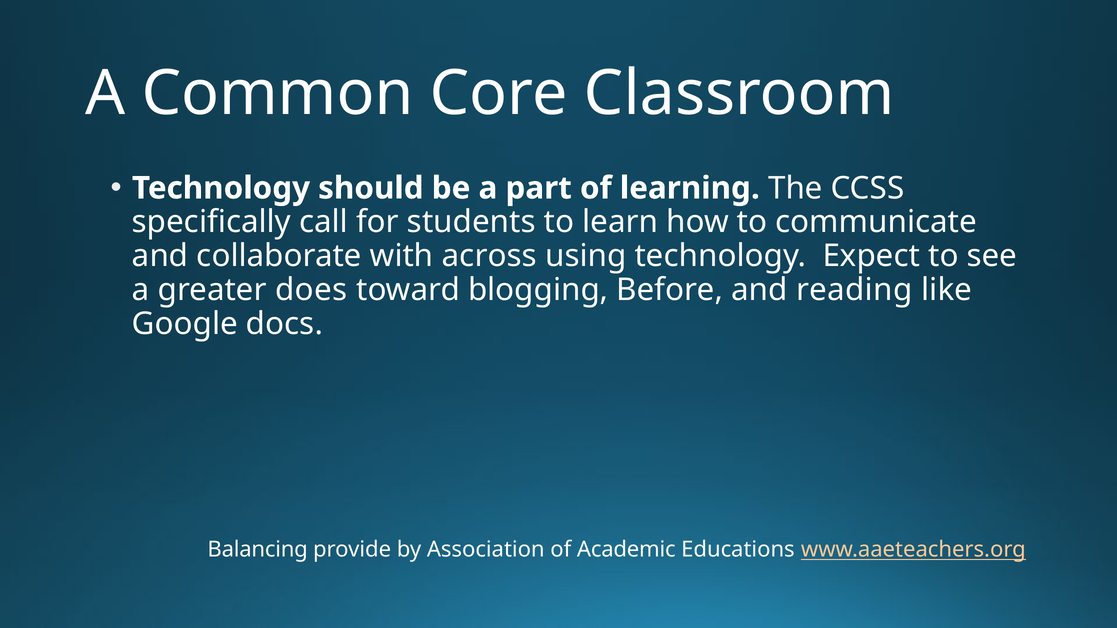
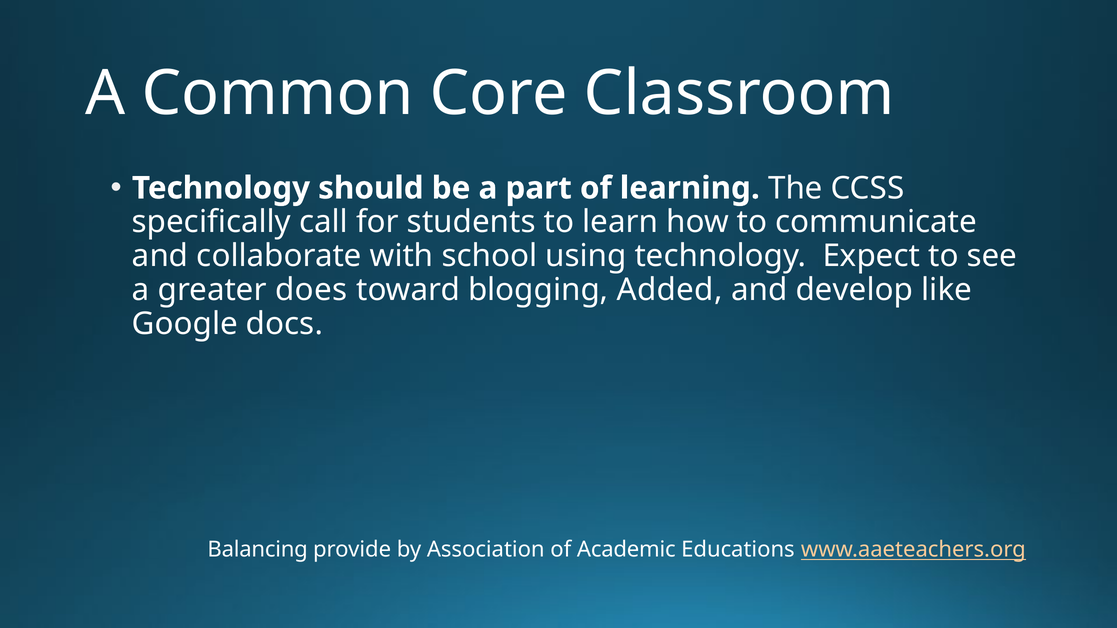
across: across -> school
Before: Before -> Added
reading: reading -> develop
